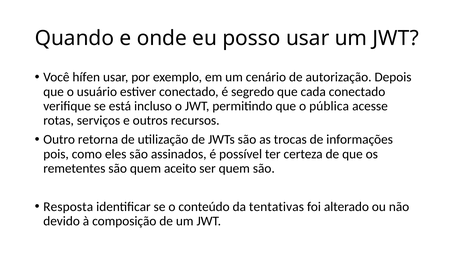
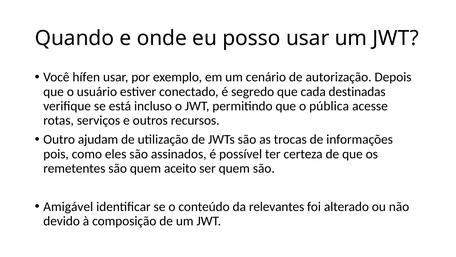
cada conectado: conectado -> destinadas
retorna: retorna -> ajudam
Resposta: Resposta -> Amigável
tentativas: tentativas -> relevantes
